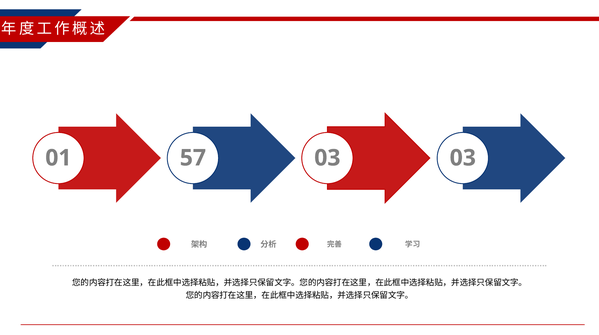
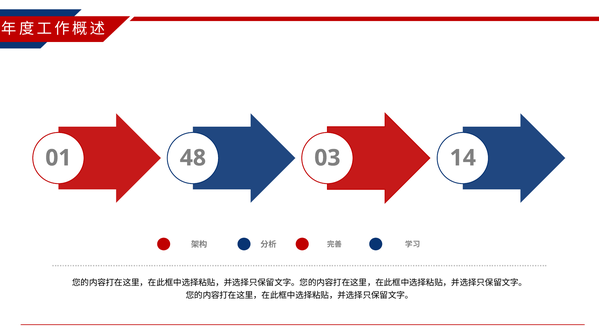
57: 57 -> 48
03 03: 03 -> 14
